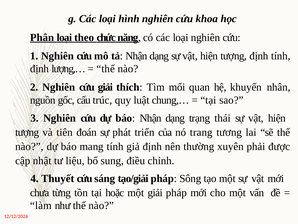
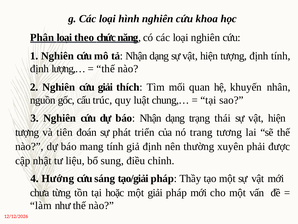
Thuyết: Thuyết -> Hướng
Sông: Sông -> Thầy
